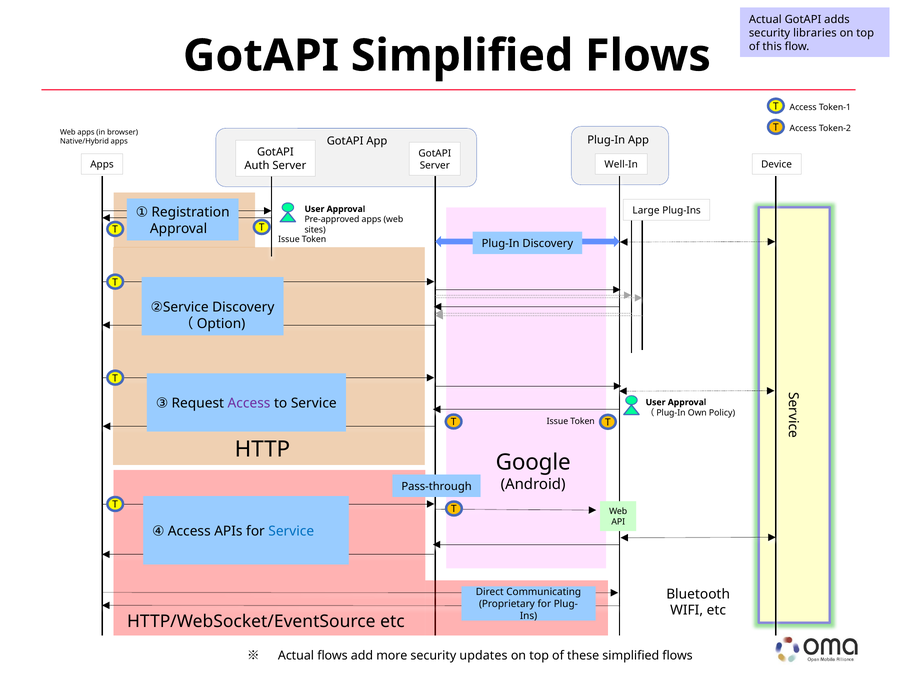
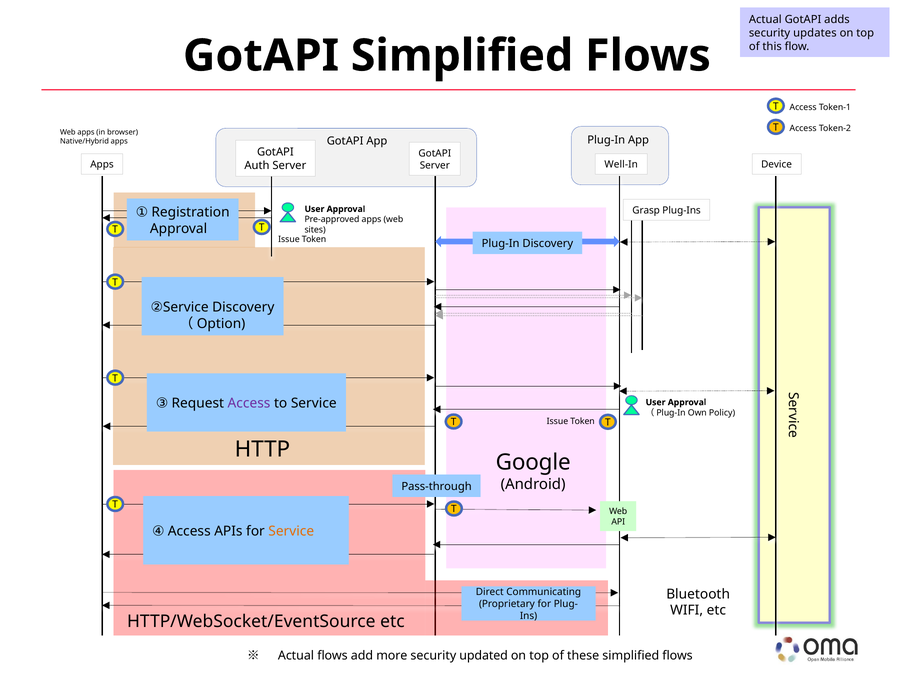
libraries: libraries -> updates
Large: Large -> Grasp
Service at (291, 531) colour: blue -> orange
updates: updates -> updated
